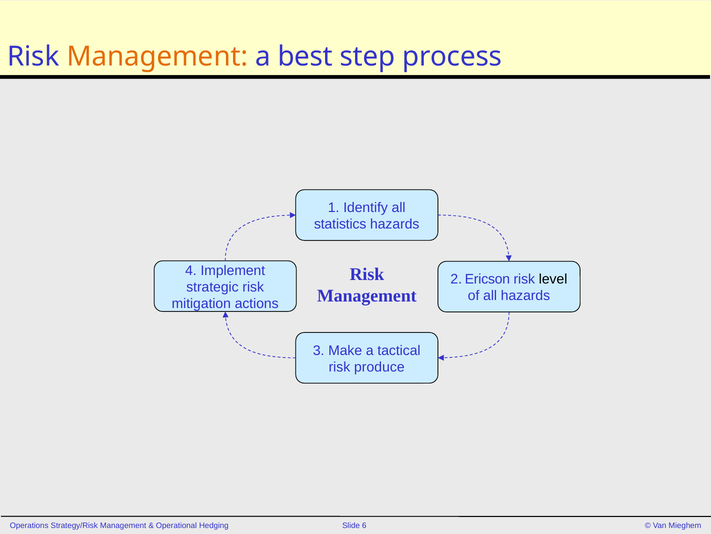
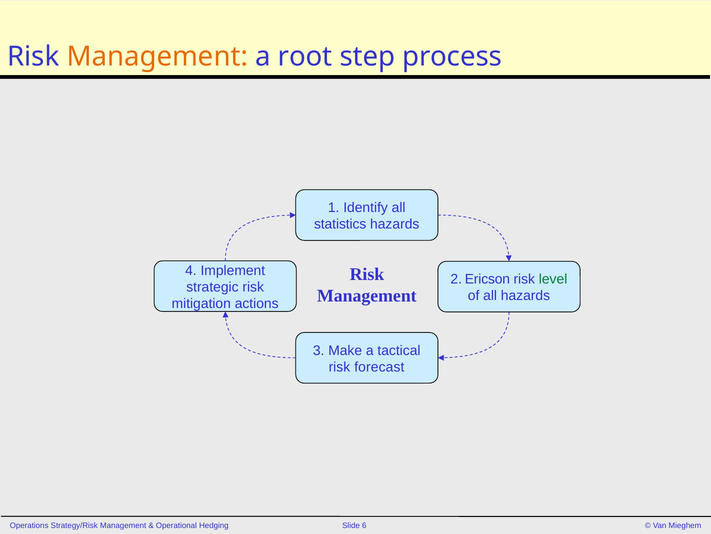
best: best -> root
level colour: black -> green
produce: produce -> forecast
